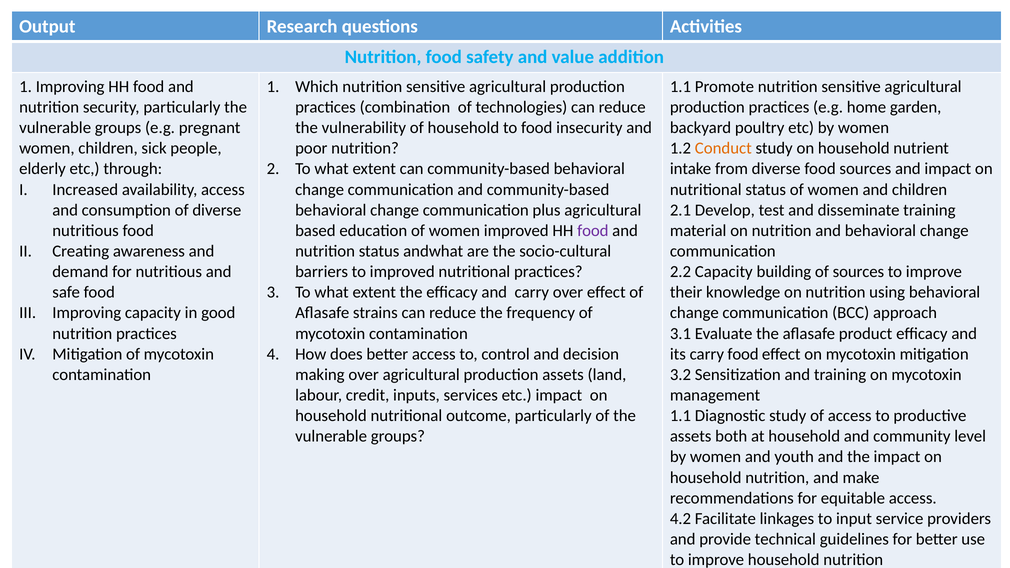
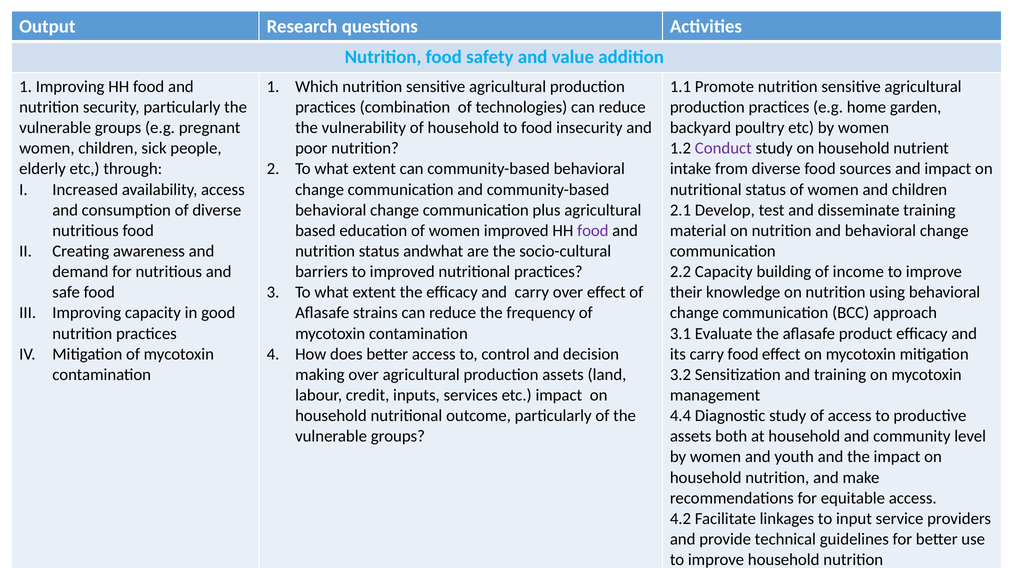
Conduct colour: orange -> purple
of sources: sources -> income
1.1 at (680, 416): 1.1 -> 4.4
